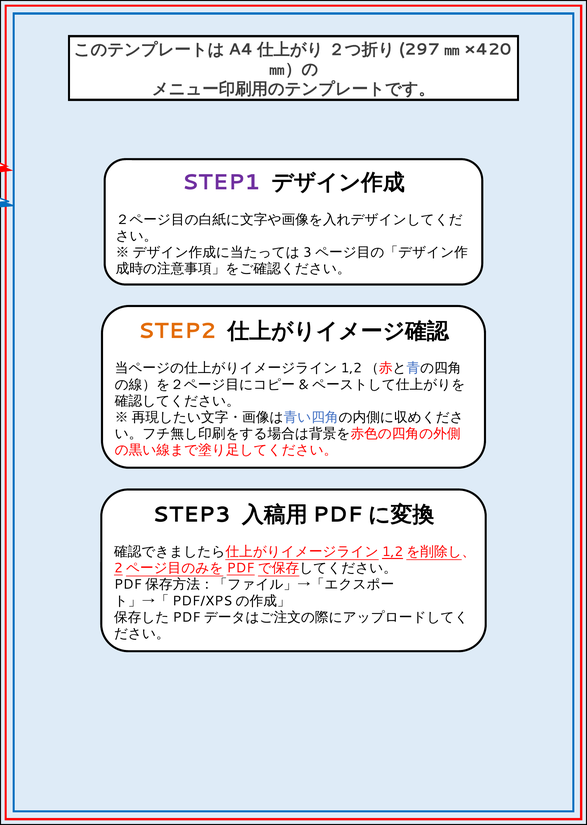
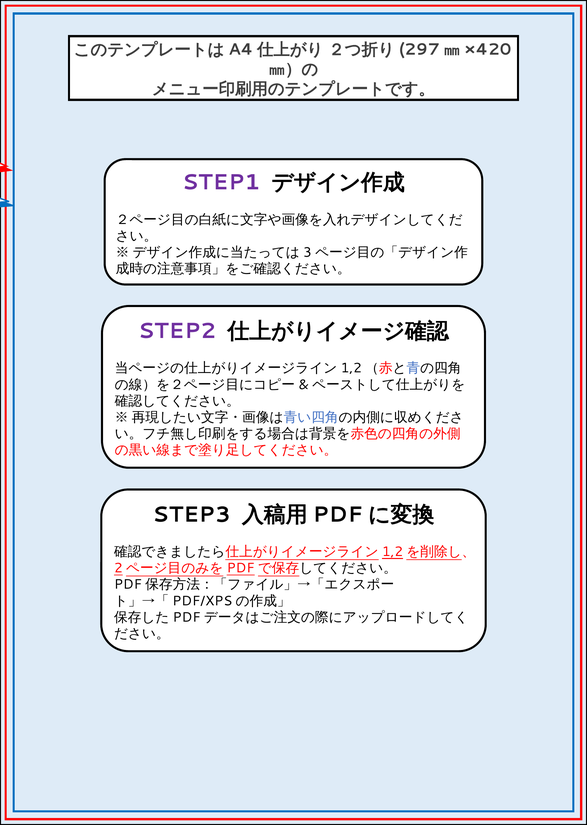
STEP2 colour: orange -> purple
